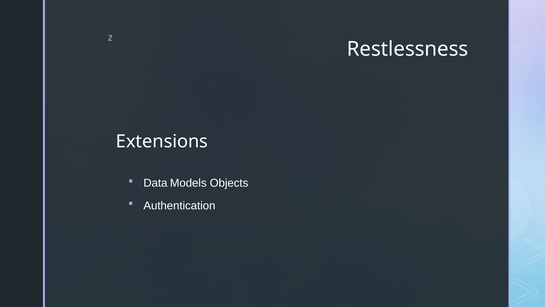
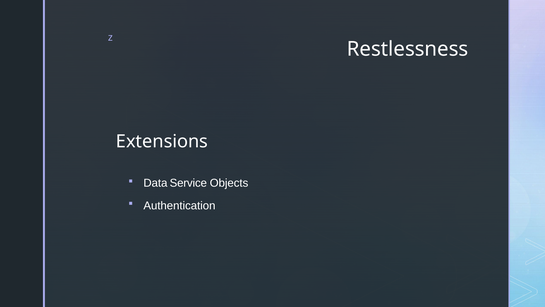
Models: Models -> Service
